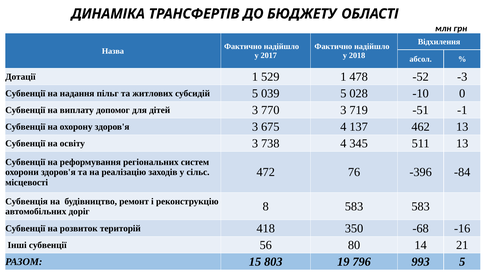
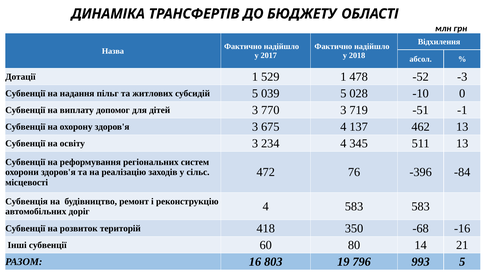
738: 738 -> 234
доріг 8: 8 -> 4
56: 56 -> 60
15: 15 -> 16
